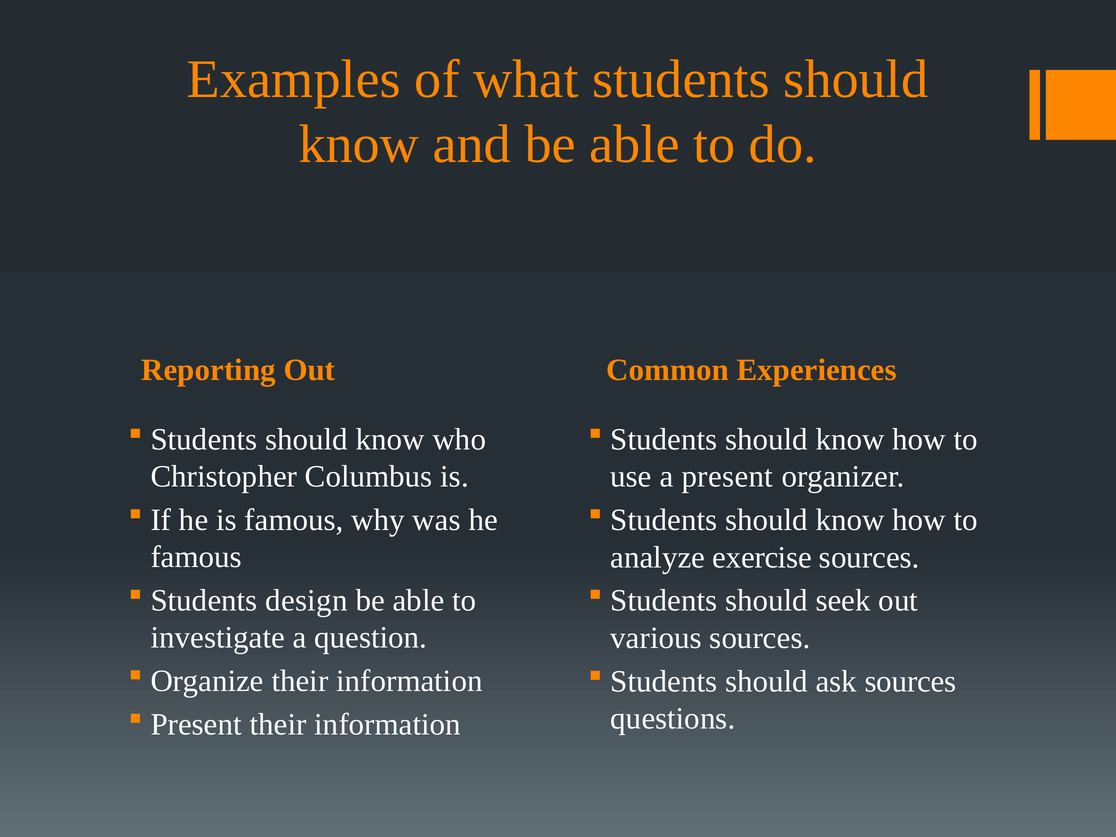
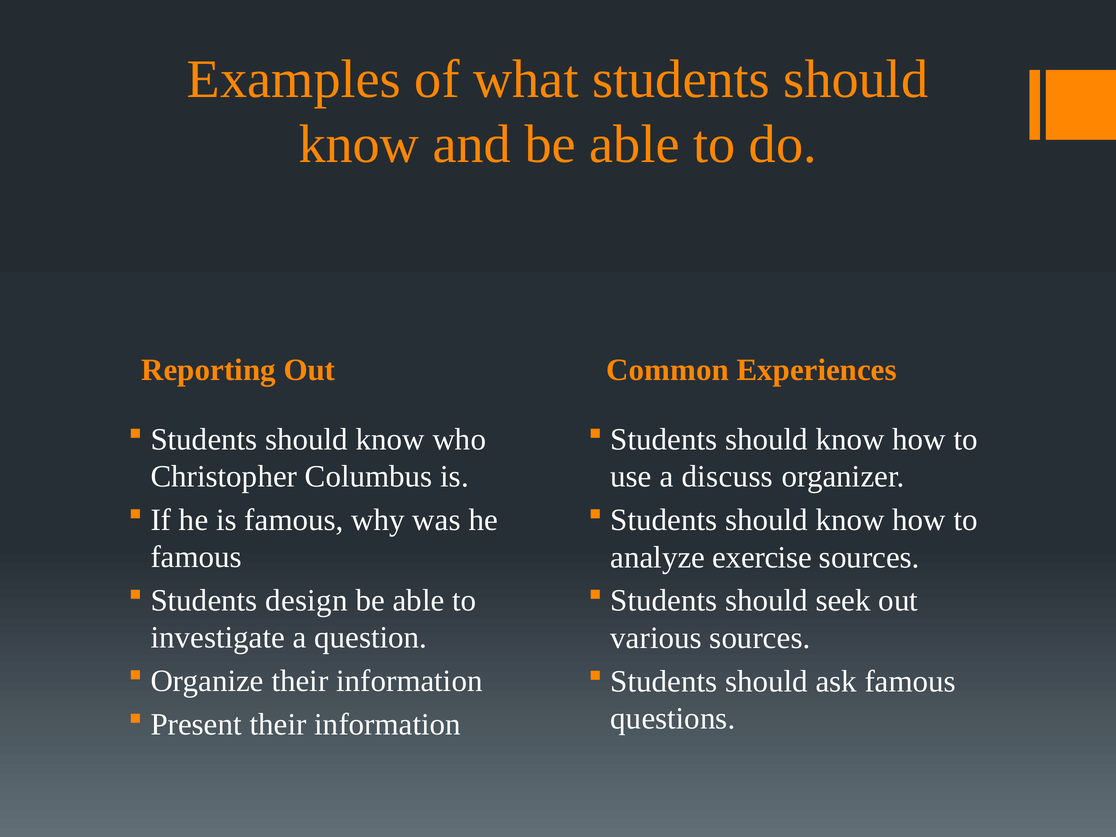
a present: present -> discuss
ask sources: sources -> famous
